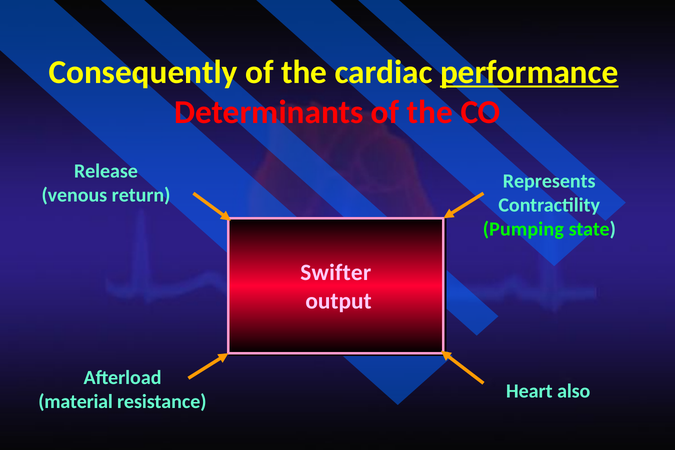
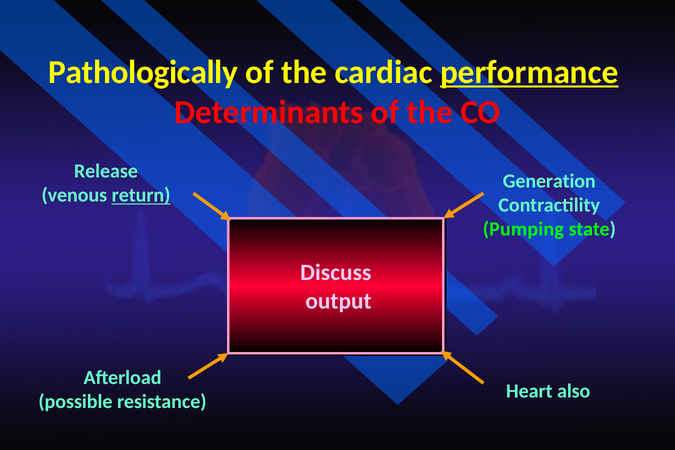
Consequently: Consequently -> Pathologically
Represents: Represents -> Generation
return underline: none -> present
Swifter: Swifter -> Discuss
material: material -> possible
